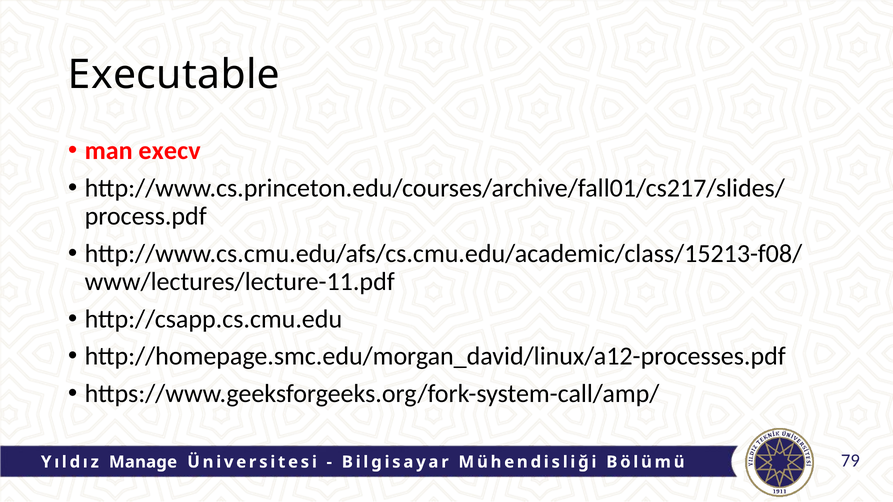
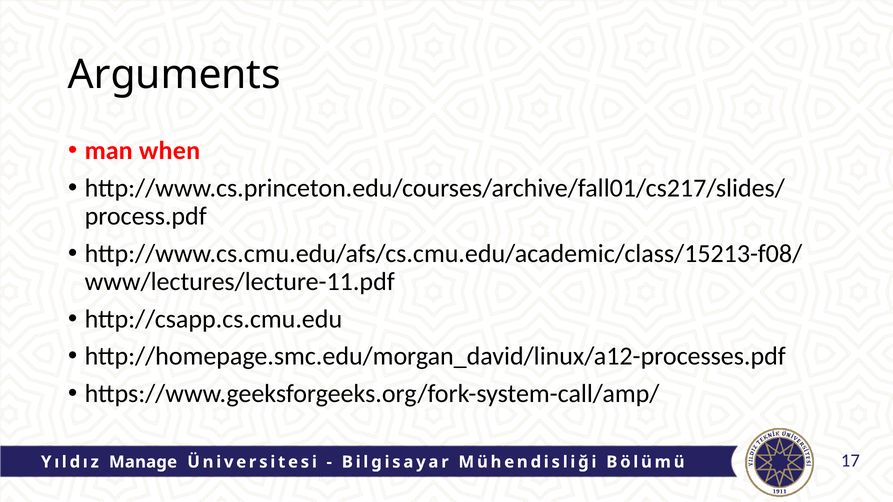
Executable: Executable -> Arguments
execv: execv -> when
79: 79 -> 17
